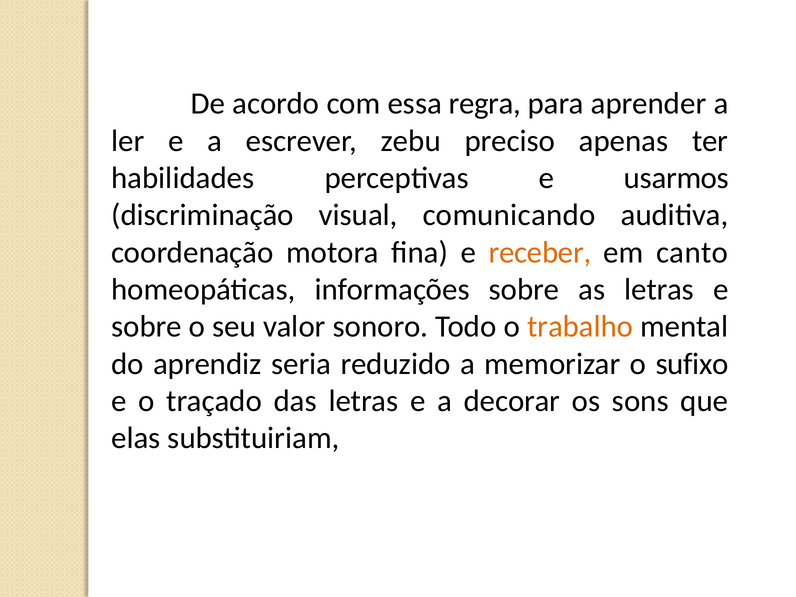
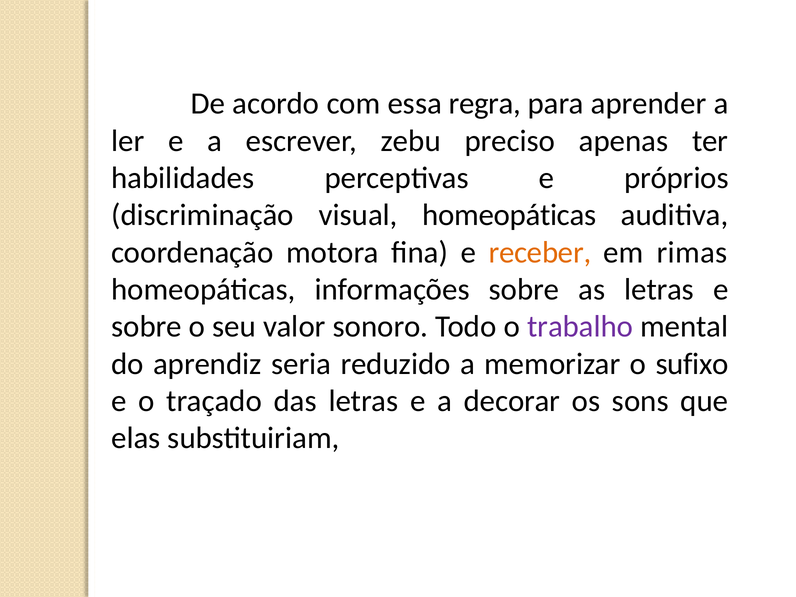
usarmos: usarmos -> próprios
visual comunicando: comunicando -> homeopáticas
canto: canto -> rimas
trabalho colour: orange -> purple
